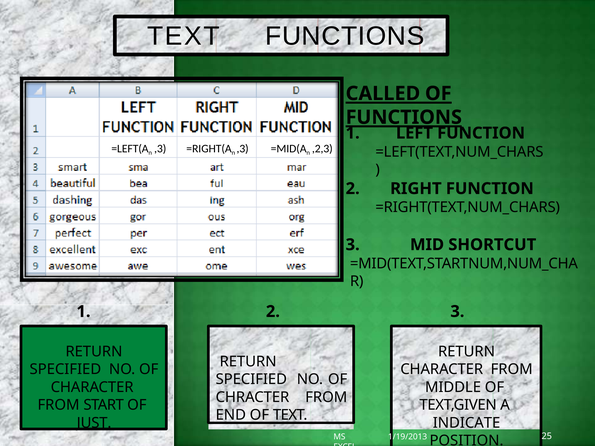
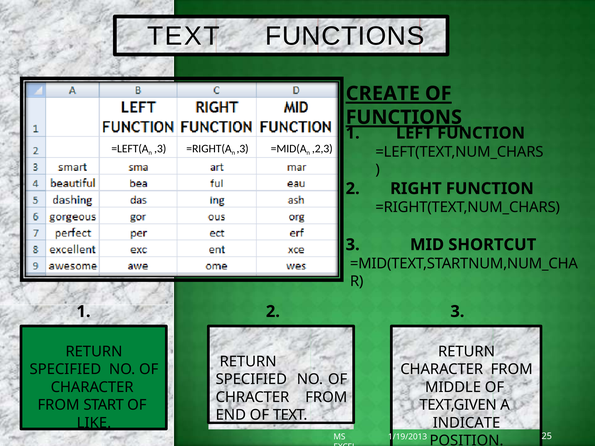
CALLED: CALLED -> CREATE
JUST: JUST -> LIKE
